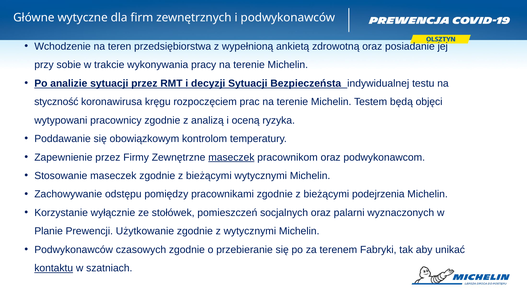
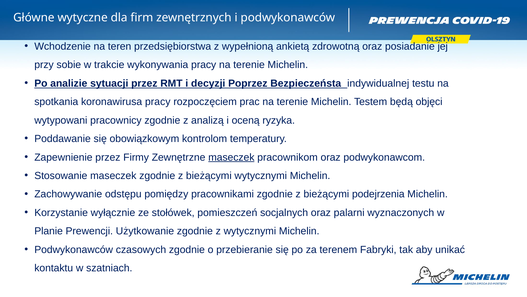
decyzji Sytuacji: Sytuacji -> Poprzez
styczność: styczność -> spotkania
koronawirusa kręgu: kręgu -> pracy
kontaktu underline: present -> none
